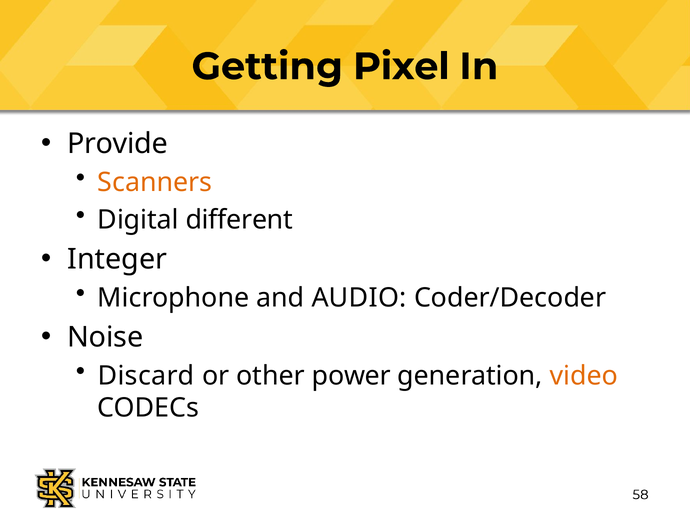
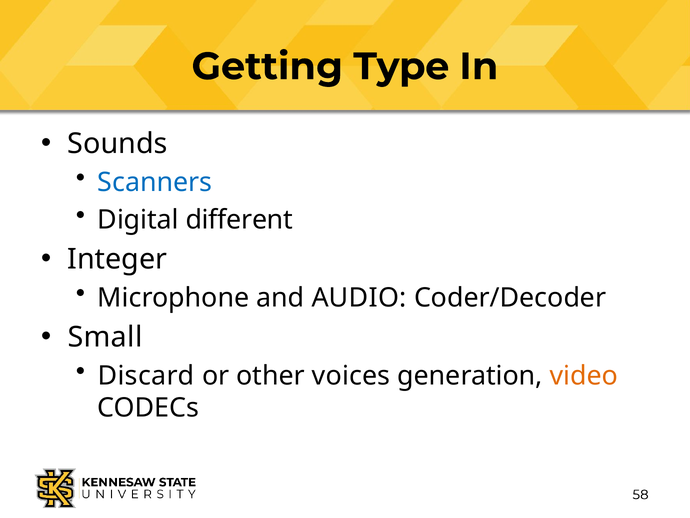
Pixel: Pixel -> Type
Provide: Provide -> Sounds
Scanners colour: orange -> blue
Noise: Noise -> Small
power: power -> voices
